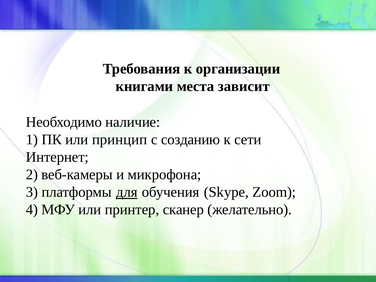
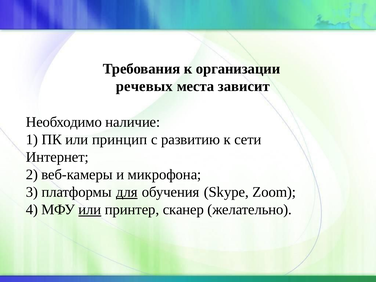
книгами: книгами -> речевых
созданию: созданию -> развитию
или at (90, 210) underline: none -> present
